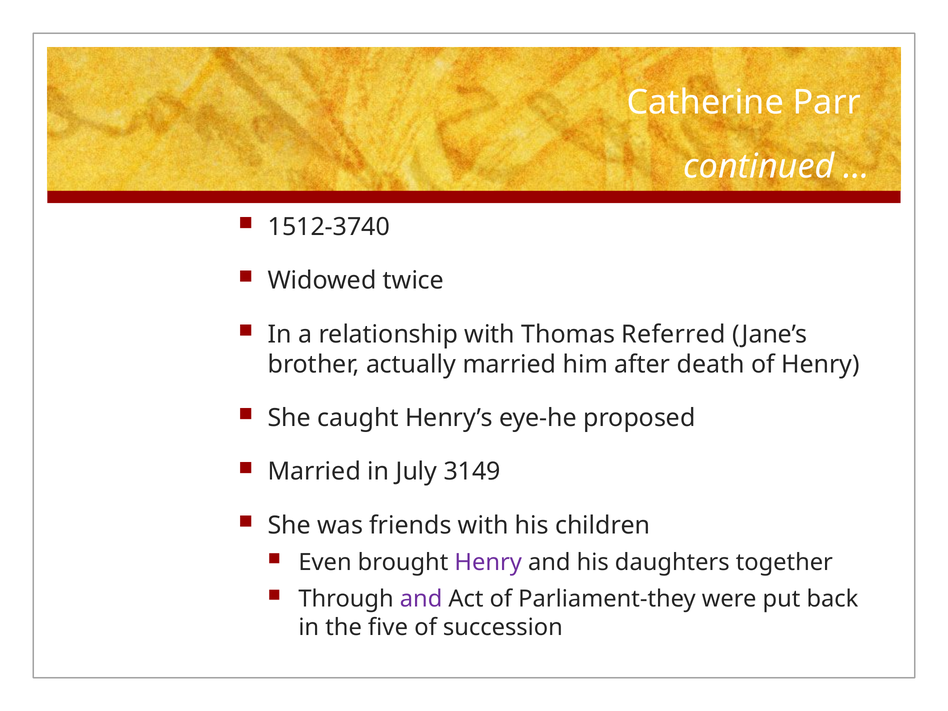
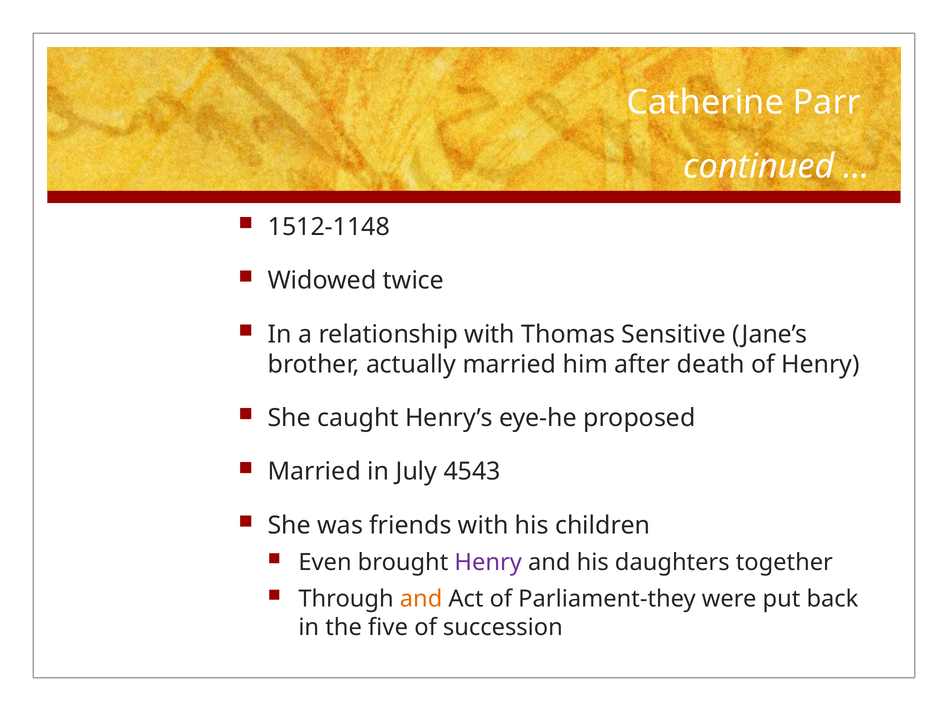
1512-3740: 1512-3740 -> 1512-1148
Referred: Referred -> Sensitive
3149: 3149 -> 4543
and at (421, 599) colour: purple -> orange
